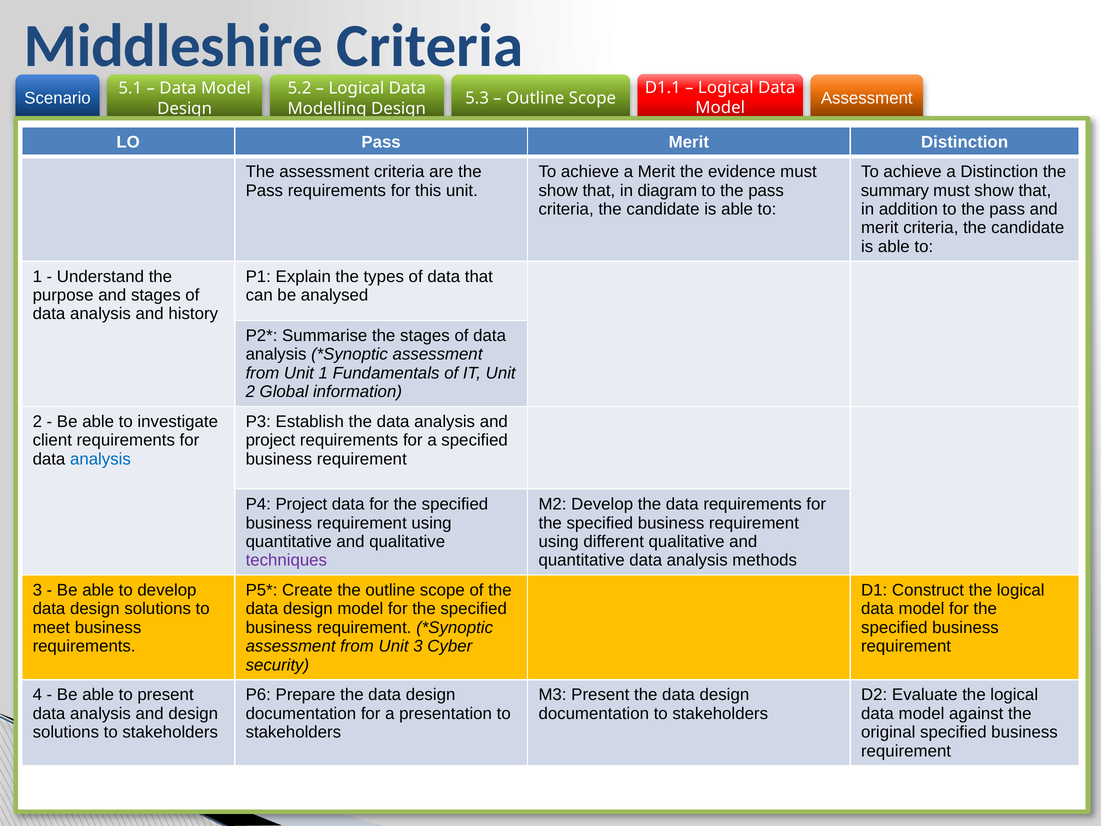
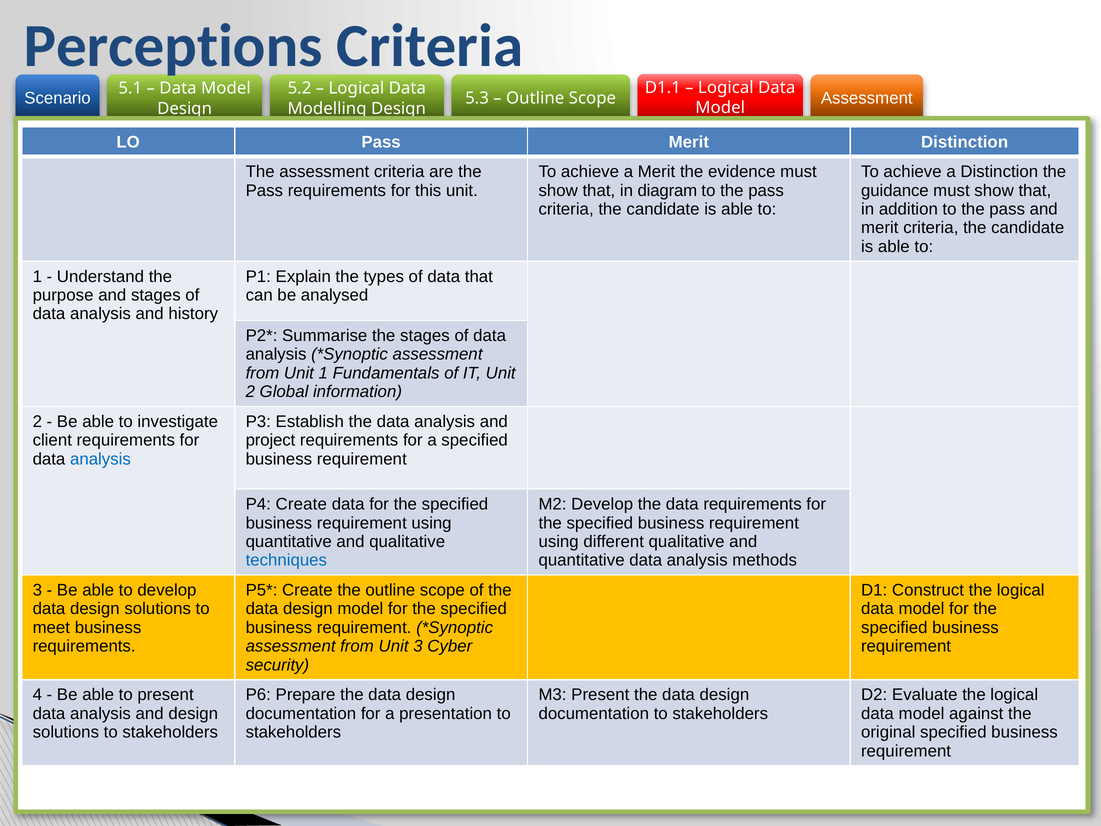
Middleshire: Middleshire -> Perceptions
summary: summary -> guidance
P4 Project: Project -> Create
techniques colour: purple -> blue
